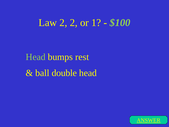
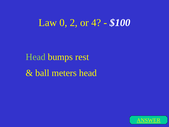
Law 2: 2 -> 0
1: 1 -> 4
$100 colour: light green -> white
double: double -> meters
